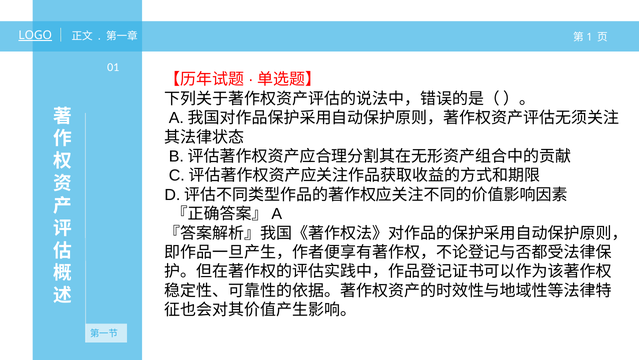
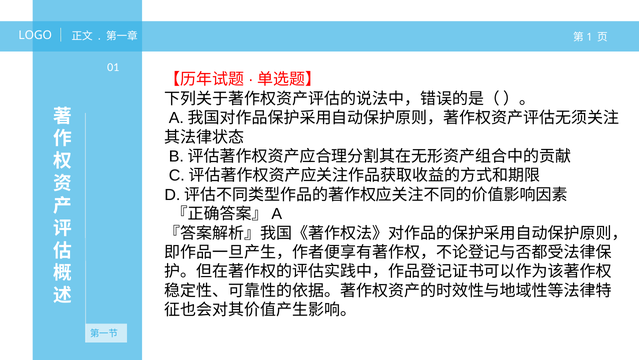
LOGO underline: present -> none
